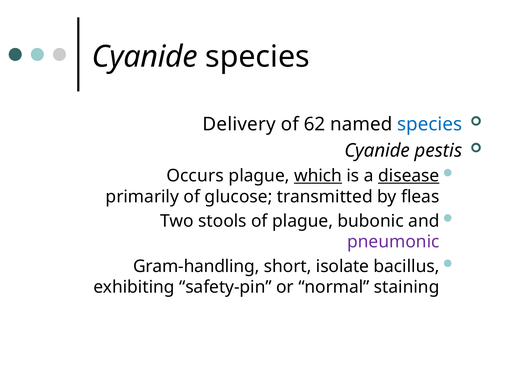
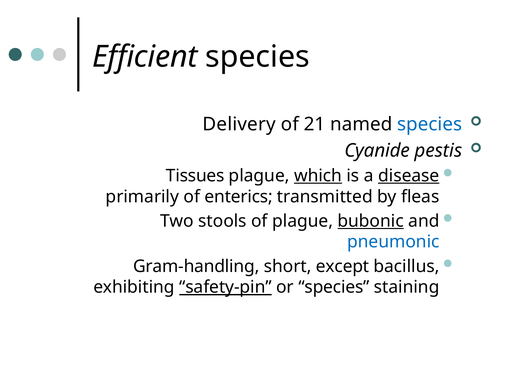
Cyanide at (145, 57): Cyanide -> Efficient
62: 62 -> 21
Occurs: Occurs -> Tissues
glucose: glucose -> enterics
bubonic underline: none -> present
pneumonic colour: purple -> blue
isolate: isolate -> except
safety-pin underline: none -> present
or normal: normal -> species
